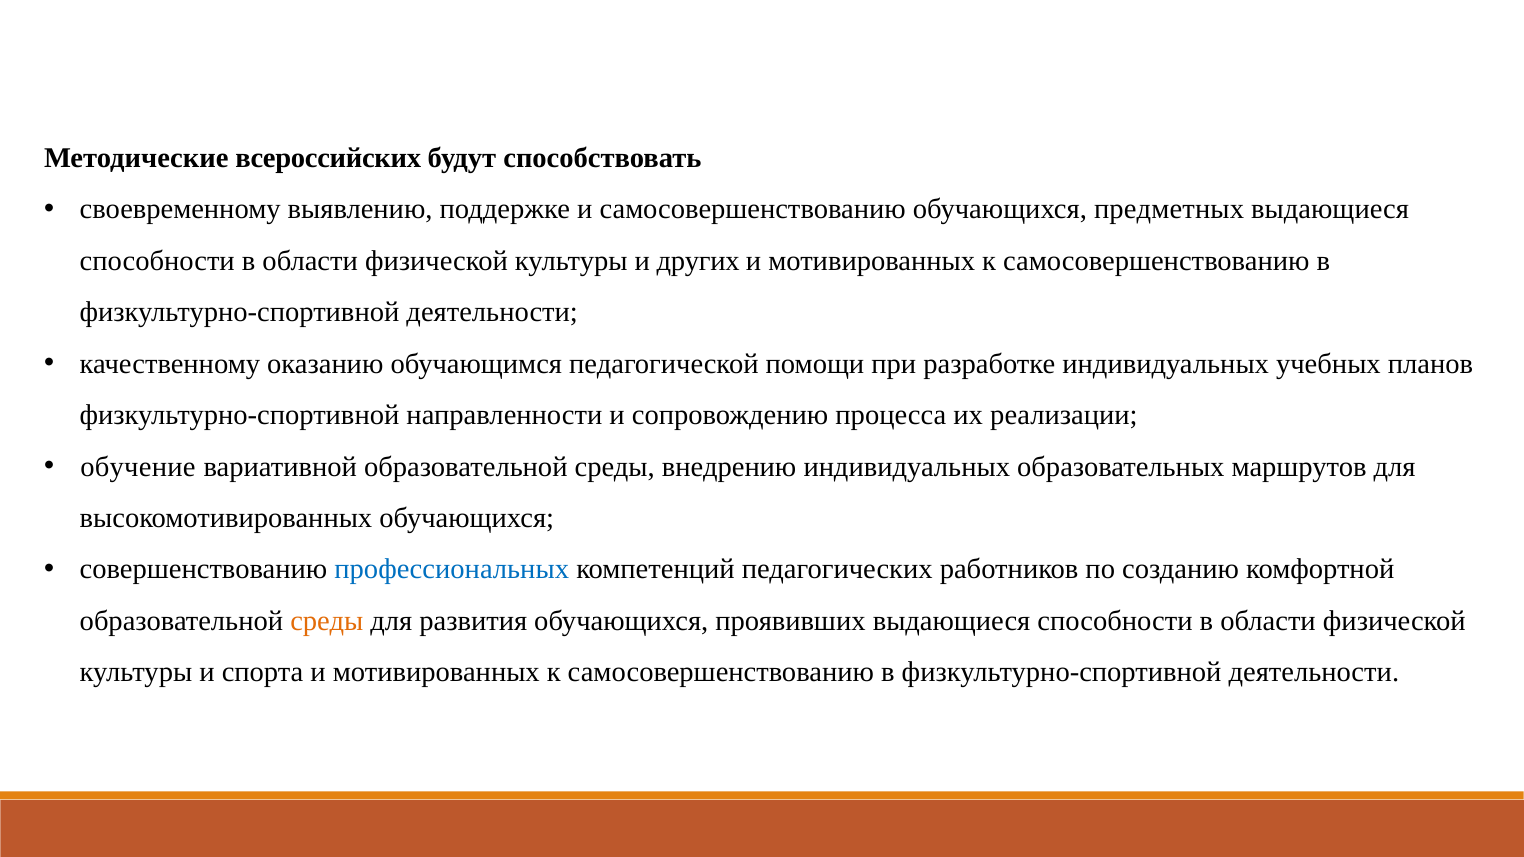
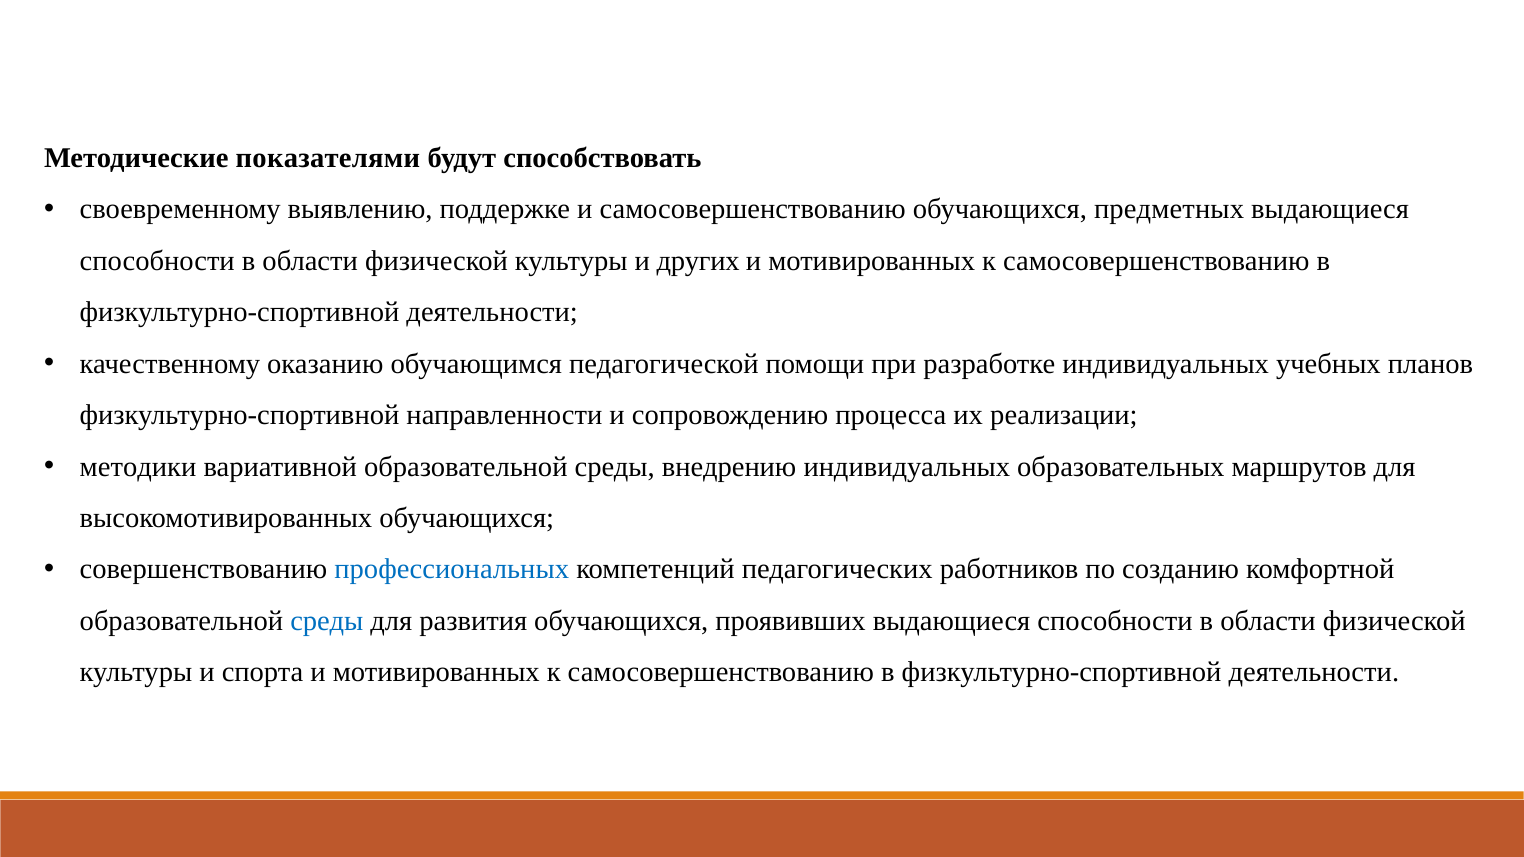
всероссийских: всероссийских -> показателями
обучение: обучение -> методики
среды at (327, 621) colour: orange -> blue
